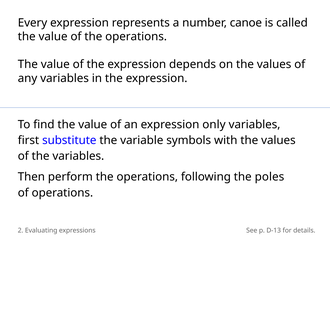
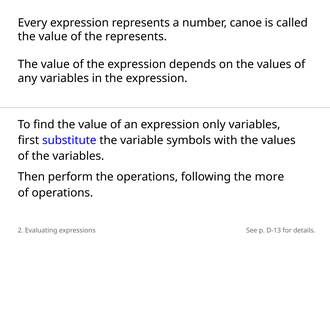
of the operations: operations -> represents
poles: poles -> more
